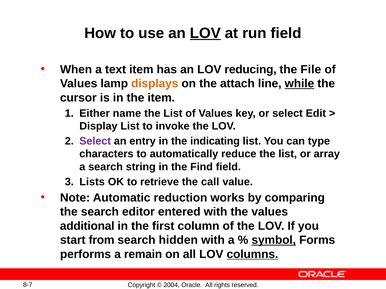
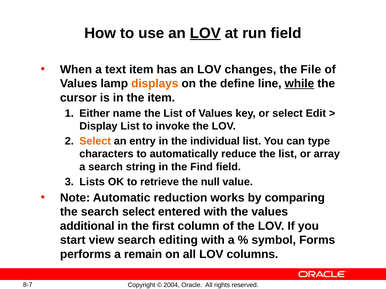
reducing: reducing -> changes
attach: attach -> define
Select at (95, 141) colour: purple -> orange
indicating: indicating -> individual
call: call -> null
search editor: editor -> select
from: from -> view
hidden: hidden -> editing
symbol underline: present -> none
columns underline: present -> none
